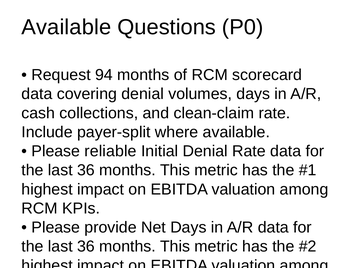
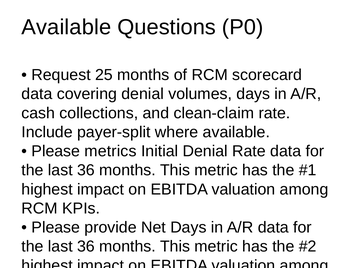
94: 94 -> 25
reliable: reliable -> metrics
